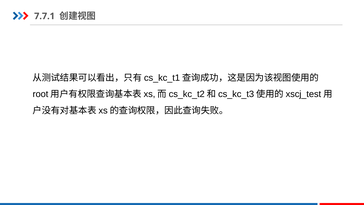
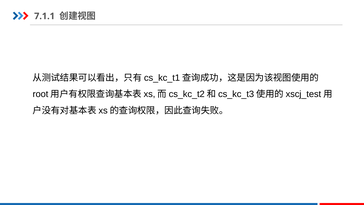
7.7.1: 7.7.1 -> 7.1.1
